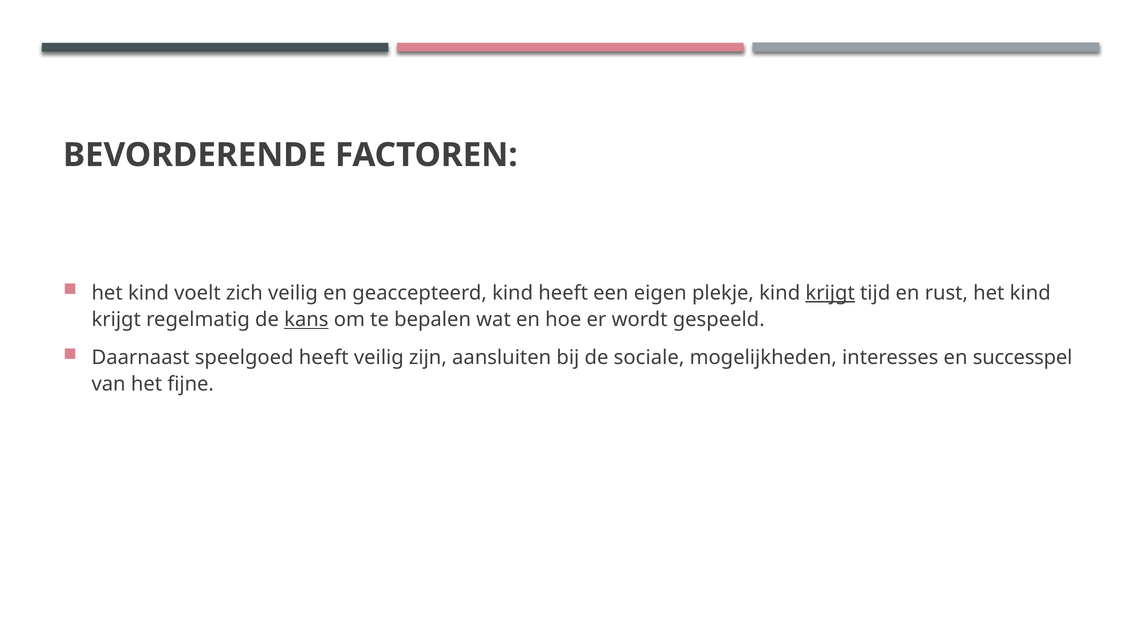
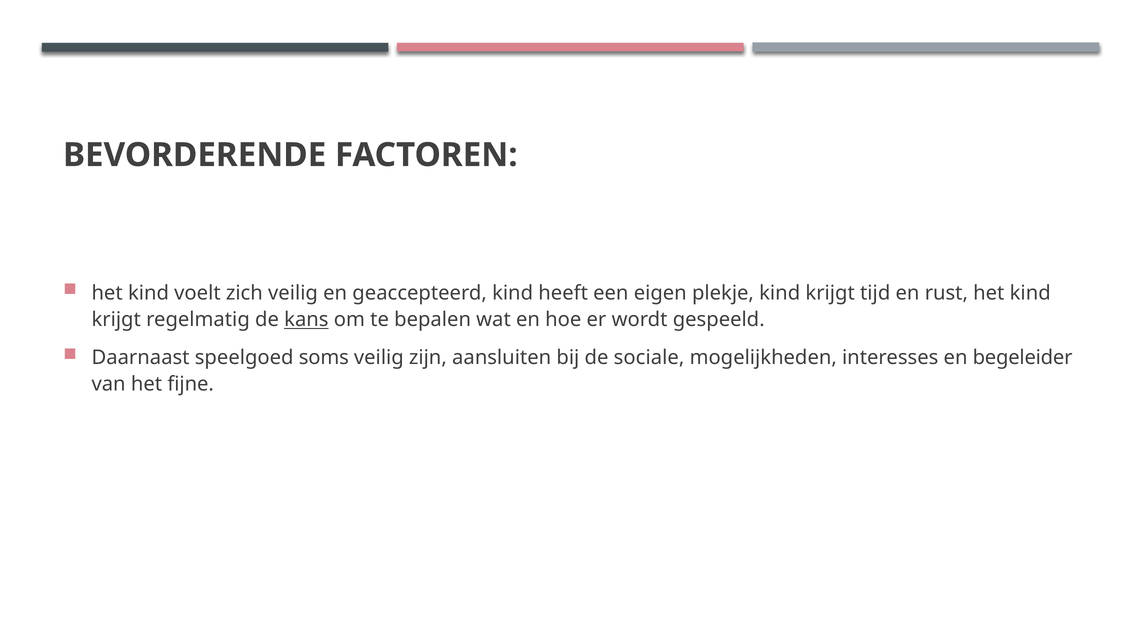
krijgt at (830, 293) underline: present -> none
speelgoed heeft: heeft -> soms
successpel: successpel -> begeleider
